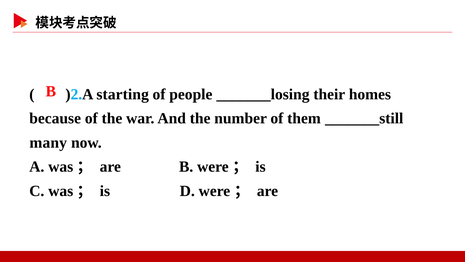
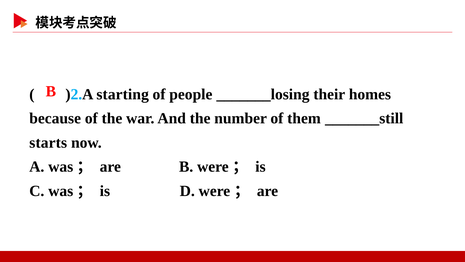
many: many -> starts
